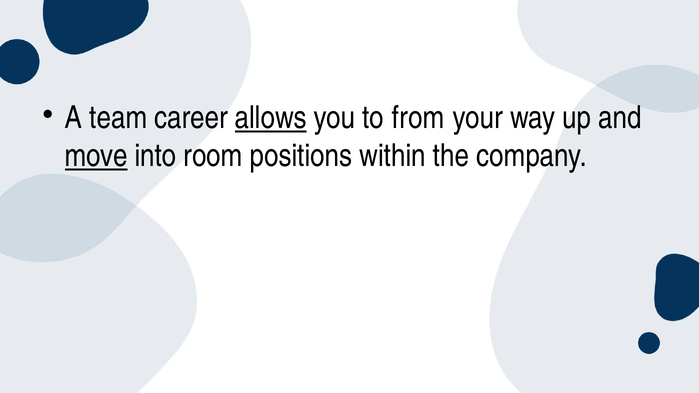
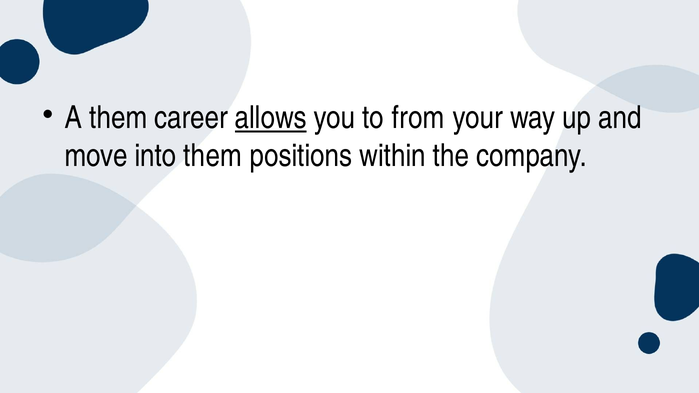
A team: team -> them
move underline: present -> none
into room: room -> them
